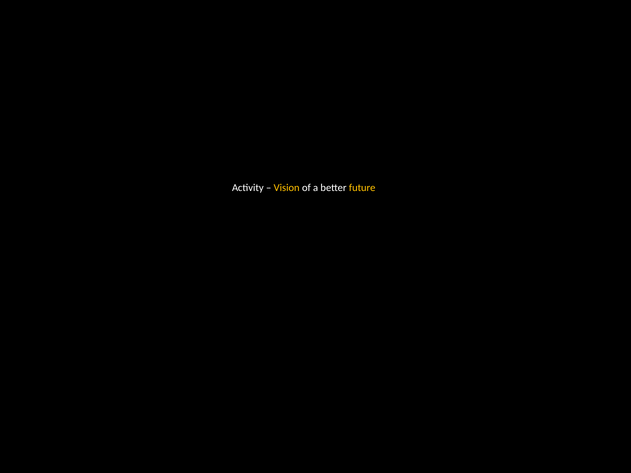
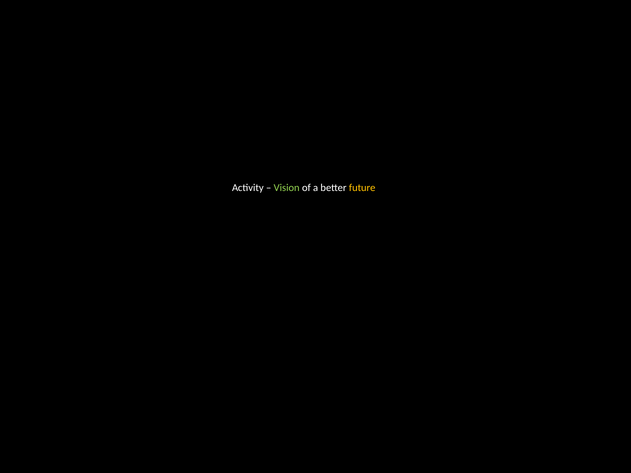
Vision colour: yellow -> light green
